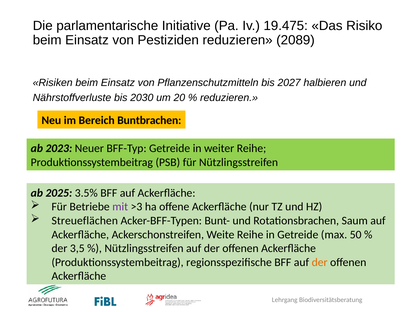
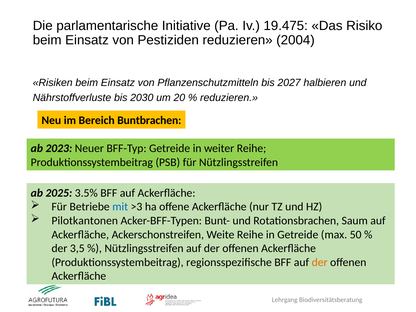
2089: 2089 -> 2004
mit colour: purple -> blue
Streueflächen: Streueflächen -> Pilotkantonen
